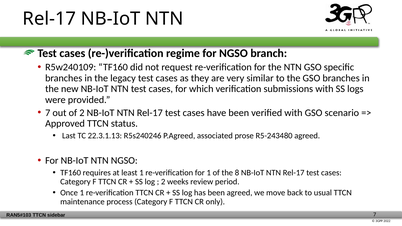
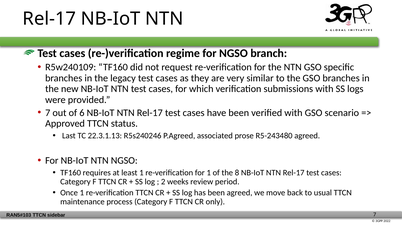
of 2: 2 -> 6
